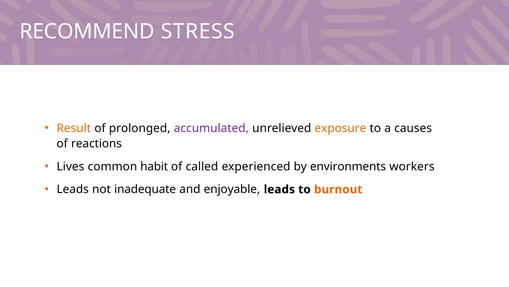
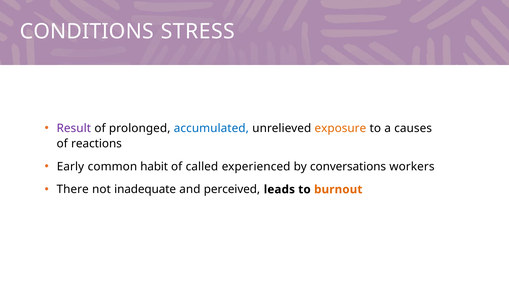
RECOMMEND: RECOMMEND -> CONDITIONS
Result colour: orange -> purple
accumulated colour: purple -> blue
Lives: Lives -> Early
environments: environments -> conversations
Leads at (73, 189): Leads -> There
enjoyable: enjoyable -> perceived
